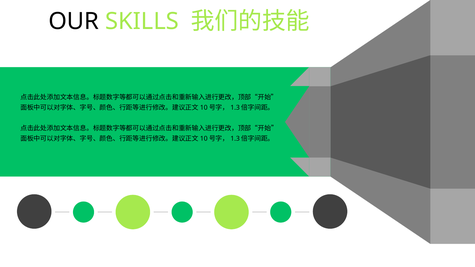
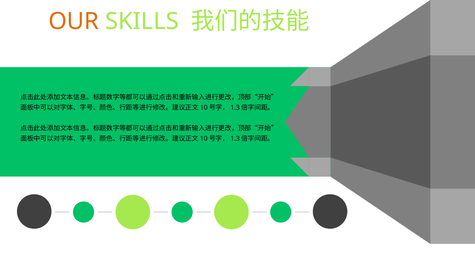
OUR colour: black -> orange
